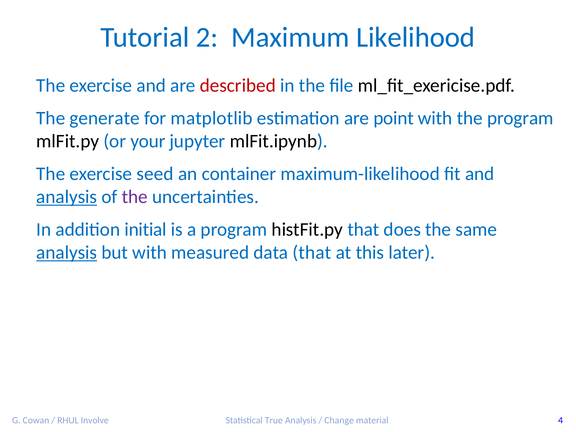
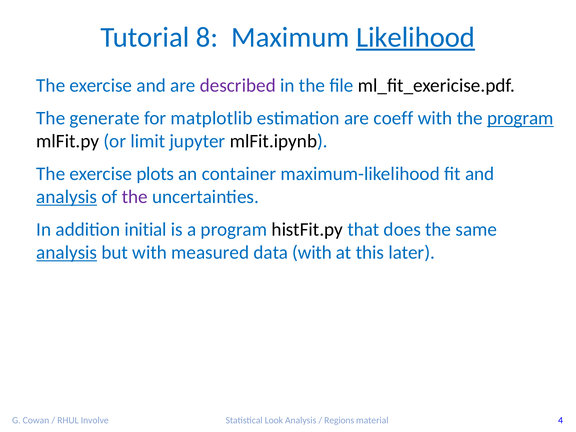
2: 2 -> 8
Likelihood underline: none -> present
described colour: red -> purple
point: point -> coeff
program at (520, 118) underline: none -> present
your: your -> limit
seed: seed -> plots
data that: that -> with
True: True -> Look
Change: Change -> Regions
